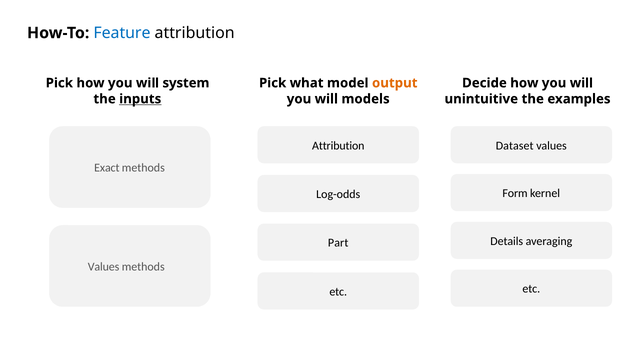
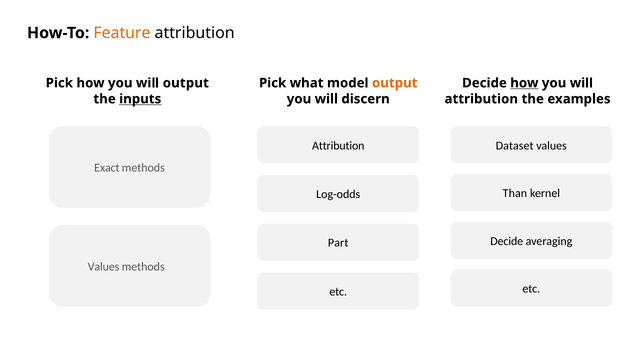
Feature colour: blue -> orange
will system: system -> output
how at (524, 83) underline: none -> present
models: models -> discern
unintuitive at (481, 99): unintuitive -> attribution
Form: Form -> Than
Details at (507, 241): Details -> Decide
